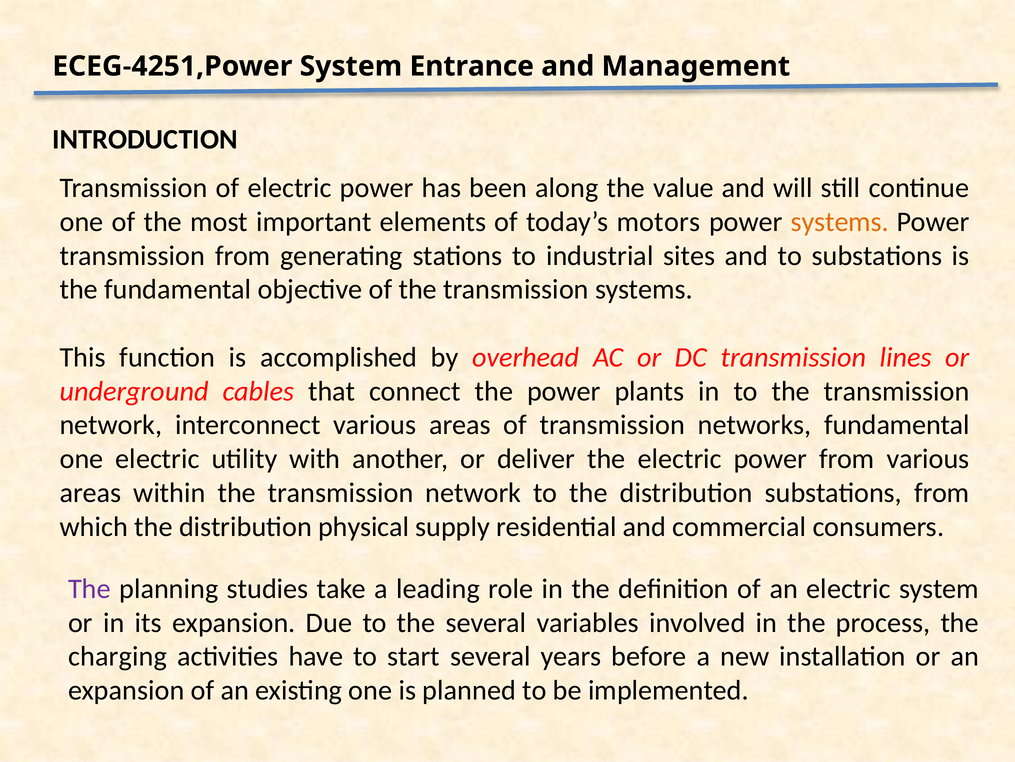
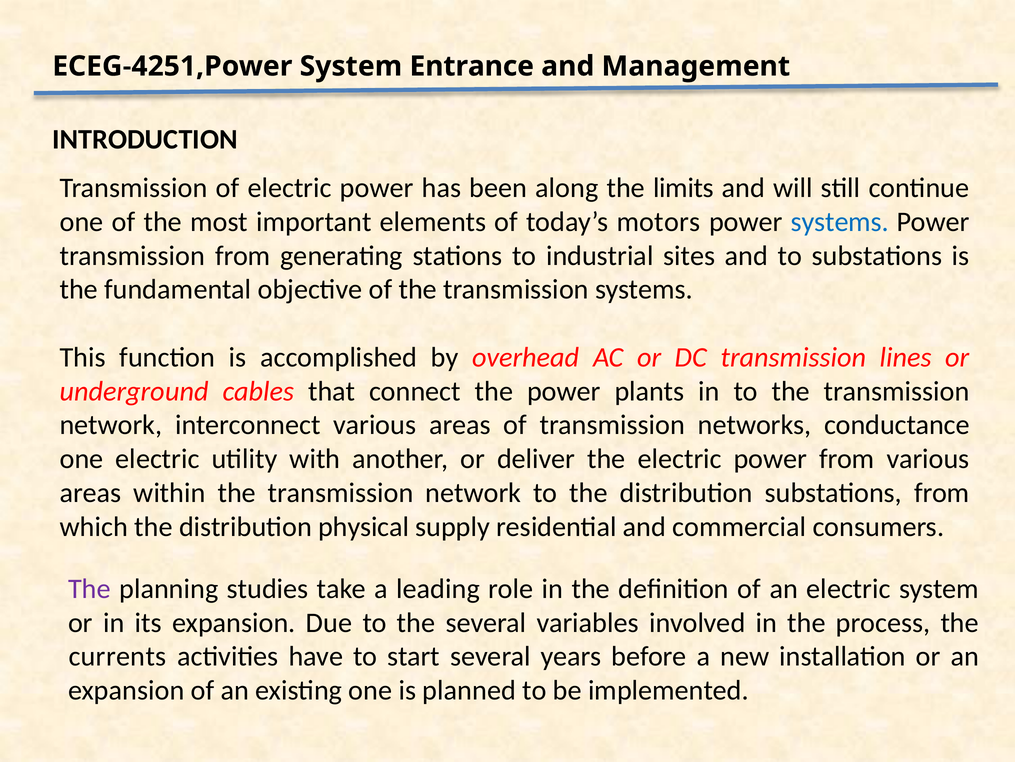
value: value -> limits
systems at (840, 222) colour: orange -> blue
networks fundamental: fundamental -> conductance
charging: charging -> currents
